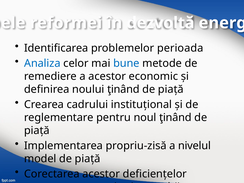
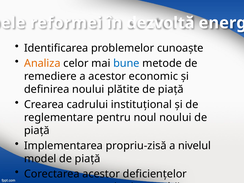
perioada: perioada -> cunoaşte
Analiza colour: blue -> orange
noului ţinând: ţinând -> plătite
noul ţinând: ţinând -> noului
